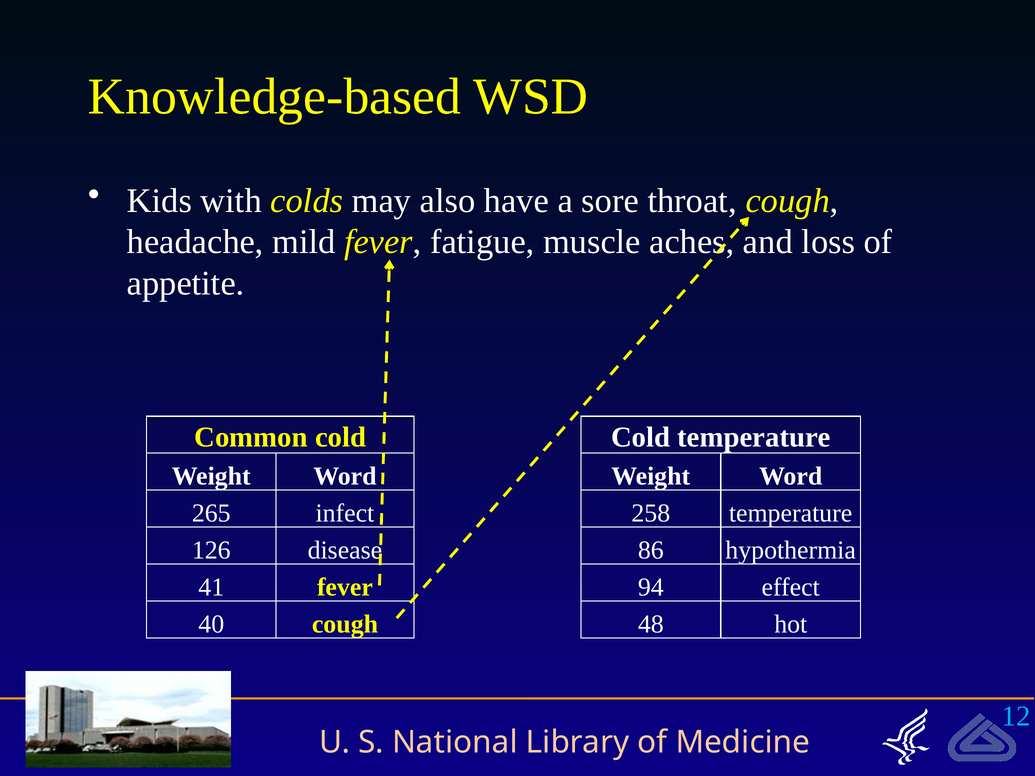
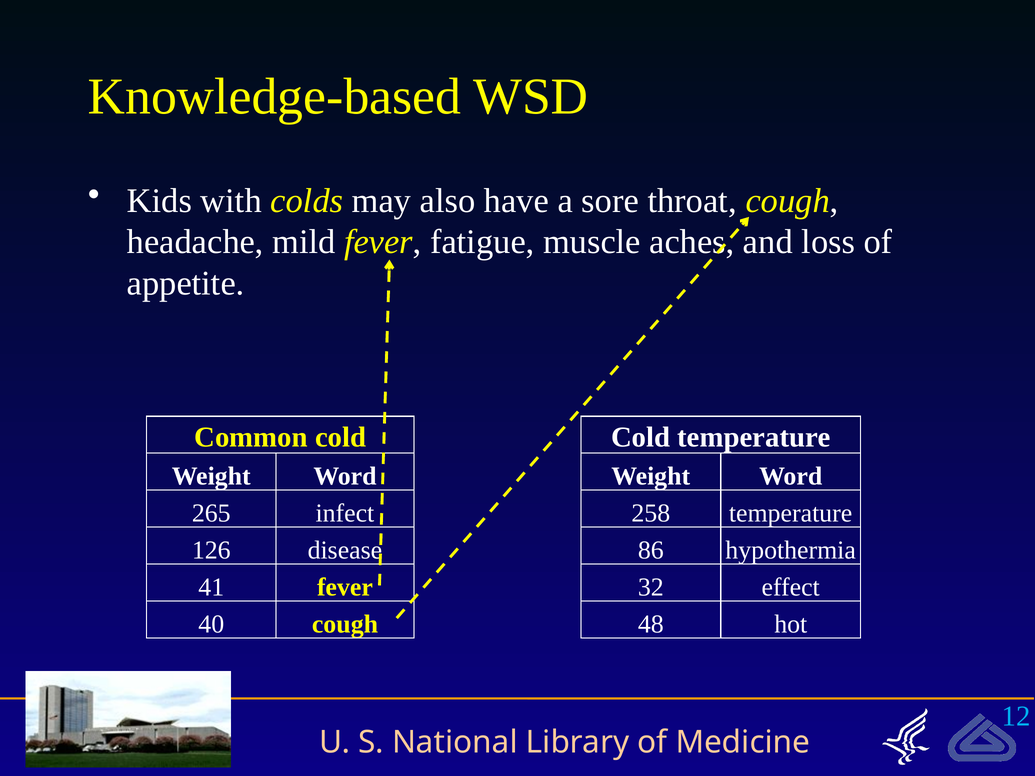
94: 94 -> 32
